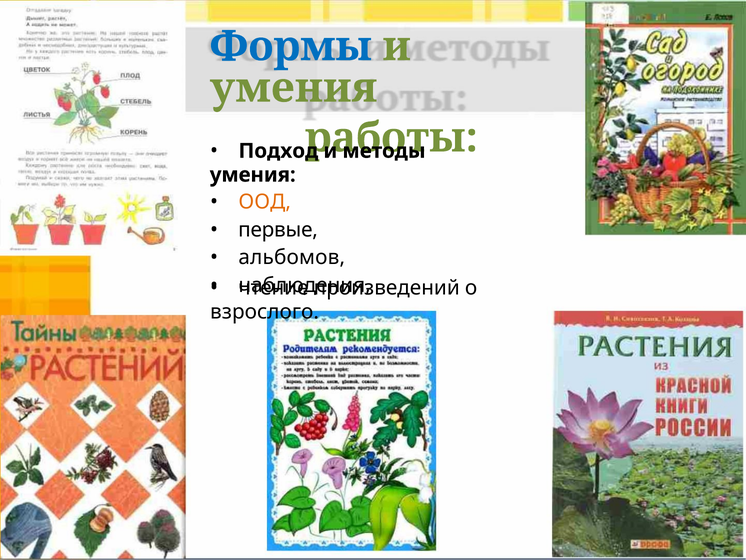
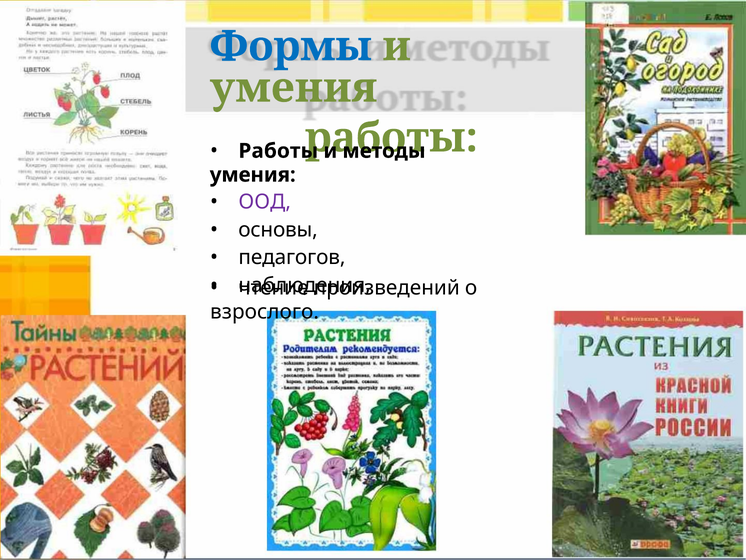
Подход at (278, 151): Подход -> Работы
ООД colour: orange -> purple
первые: первые -> основы
альбомов: альбомов -> педагогов
